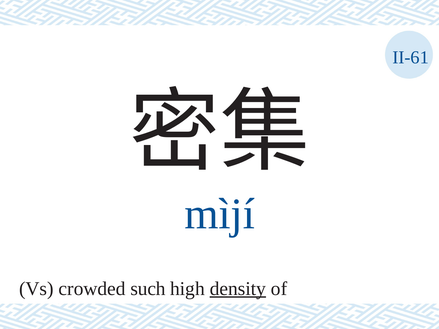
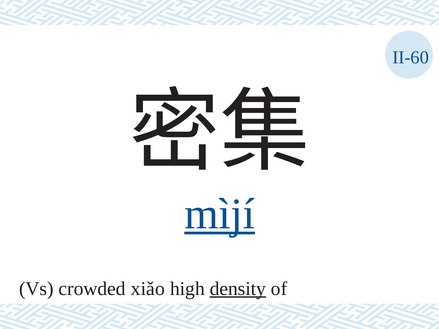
II-61: II-61 -> II-60
mìjí underline: none -> present
such: such -> xiǎo
